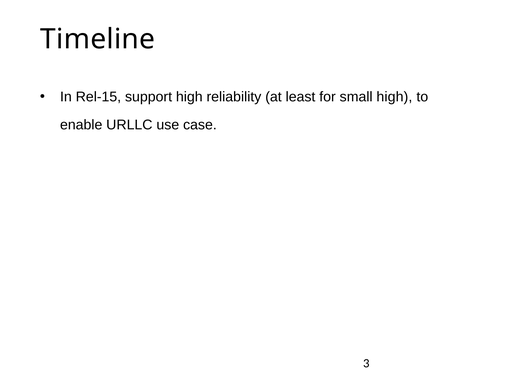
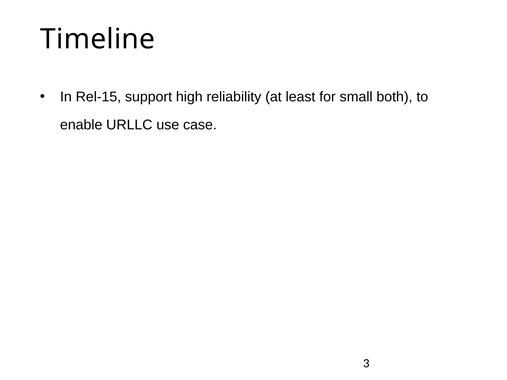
small high: high -> both
